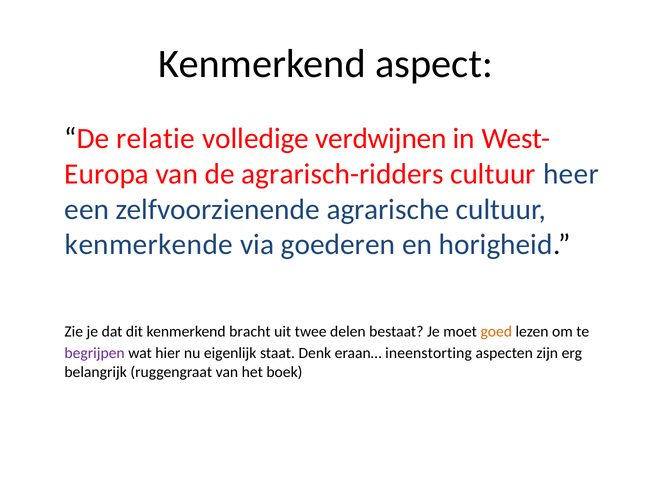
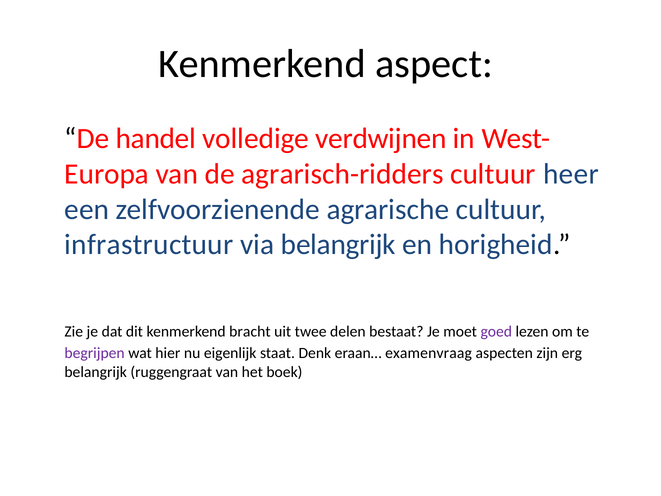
relatie: relatie -> handel
kenmerkende: kenmerkende -> infrastructuur
via goederen: goederen -> belangrijk
goed colour: orange -> purple
ineenstorting: ineenstorting -> examenvraag
